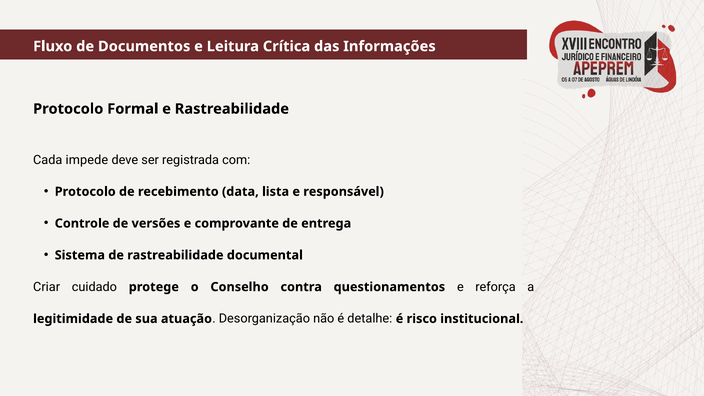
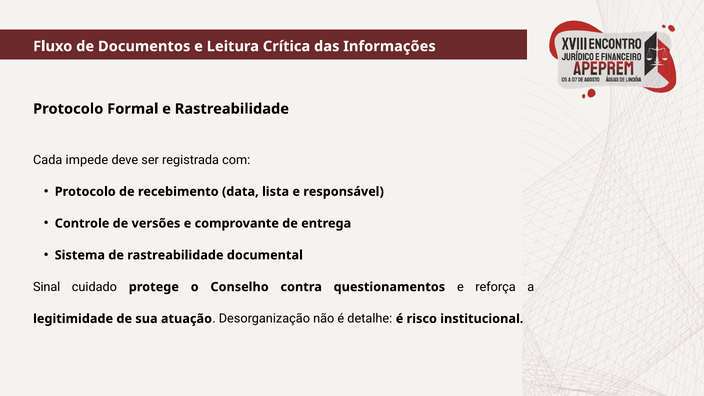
Criar: Criar -> Sinal
